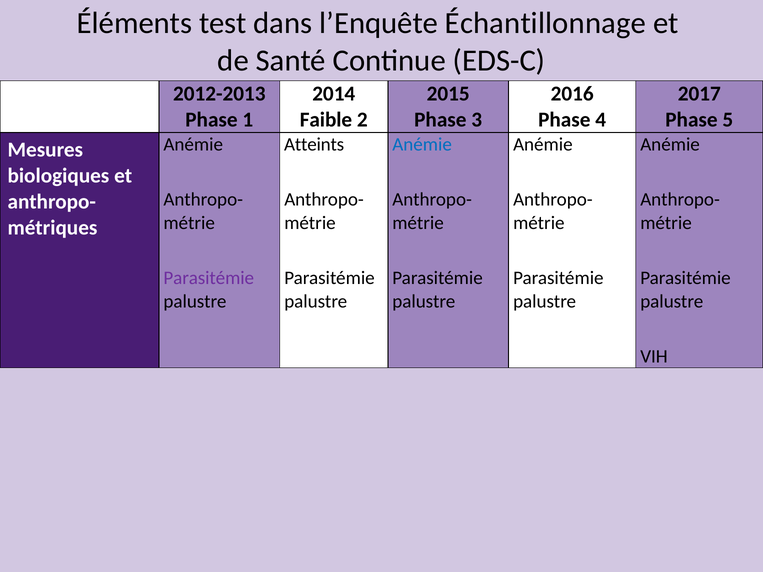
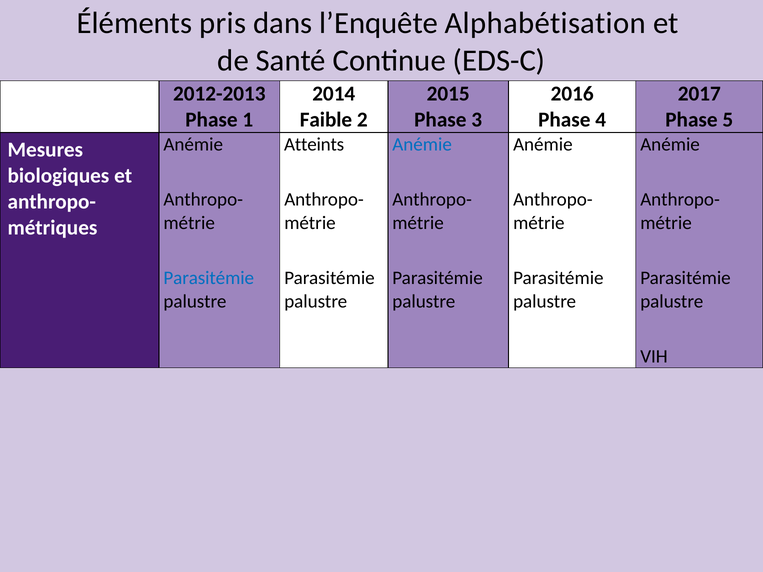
test: test -> pris
Échantillonnage: Échantillonnage -> Alphabétisation
Parasitémie at (209, 278) colour: purple -> blue
